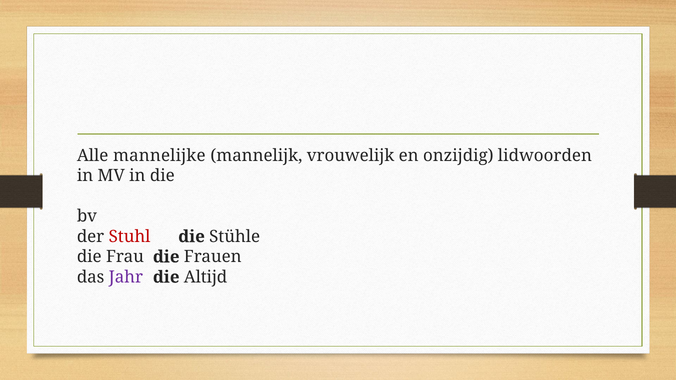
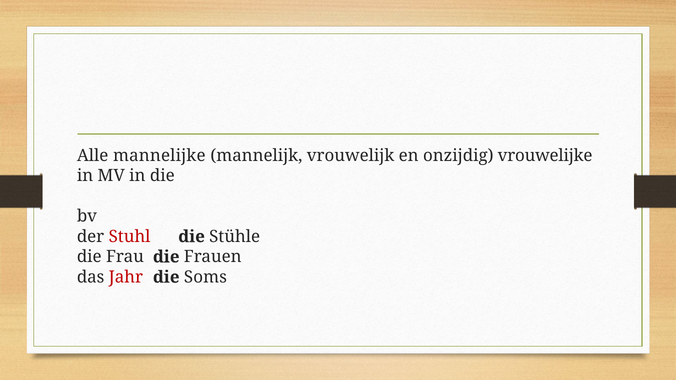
lidwoorden: lidwoorden -> vrouwelijke
Jahr colour: purple -> red
Altijd: Altijd -> Soms
